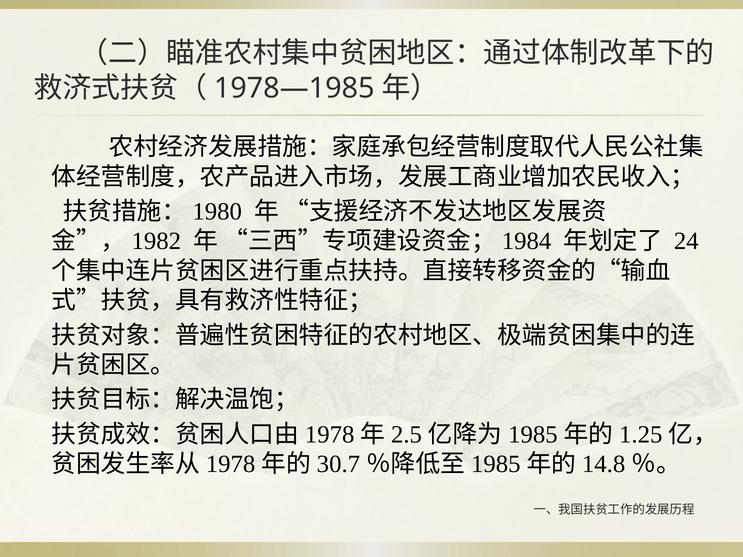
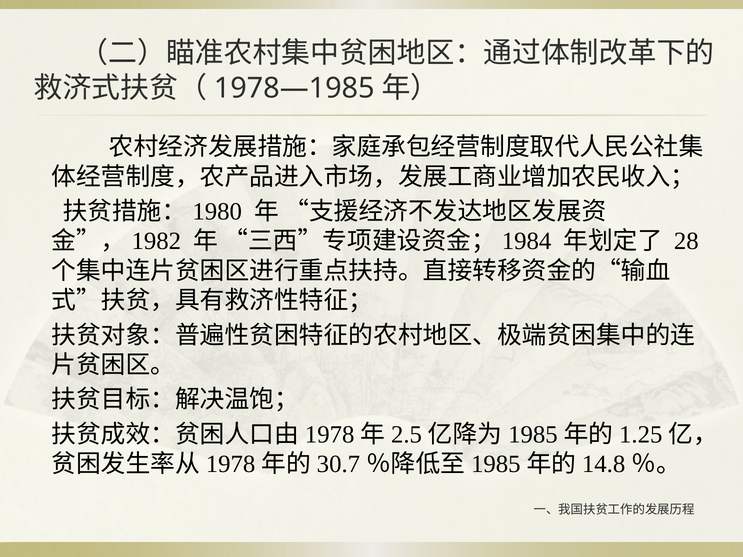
24: 24 -> 28
